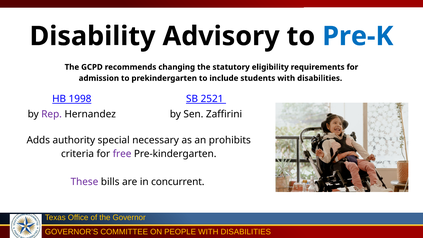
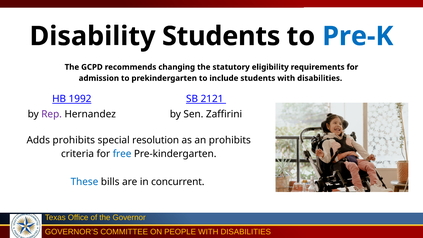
Disability Advisory: Advisory -> Students
1998: 1998 -> 1992
2521: 2521 -> 2121
Adds authority: authority -> prohibits
necessary: necessary -> resolution
free colour: purple -> blue
These colour: purple -> blue
